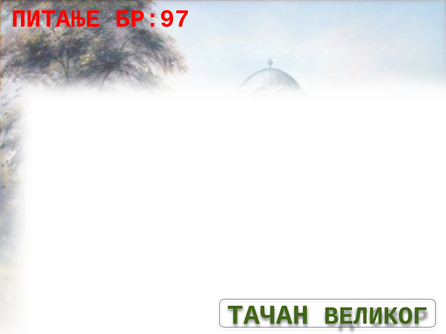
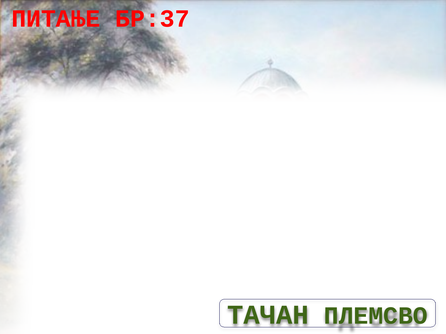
БР:97: БР:97 -> БР:37
ВЕЛИКОГ: ВЕЛИКОГ -> ПЛЕМСВО
